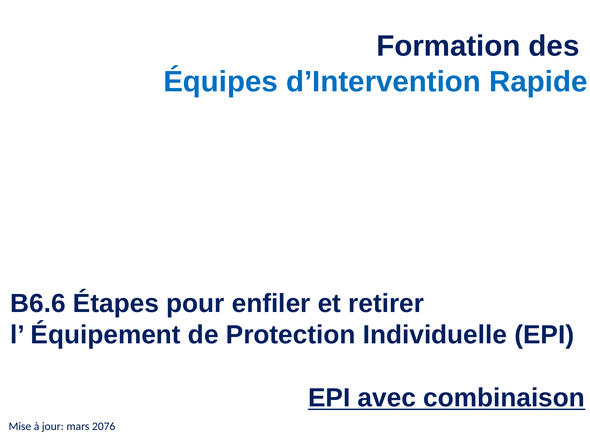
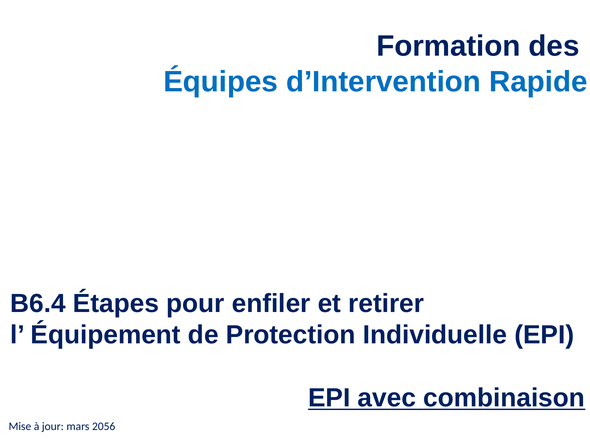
B6.6: B6.6 -> B6.4
2076: 2076 -> 2056
